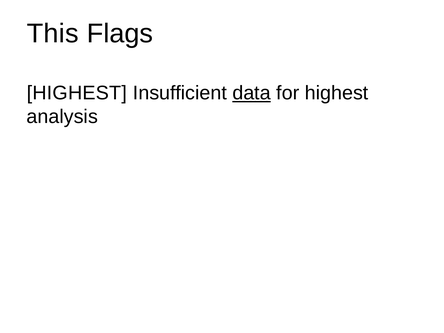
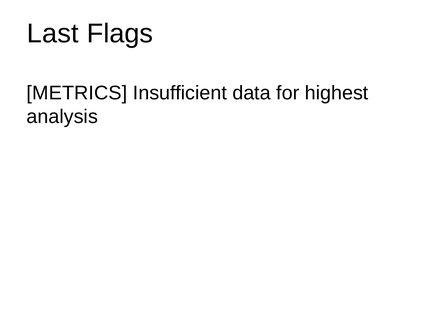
This: This -> Last
HIGHEST at (77, 93): HIGHEST -> METRICS
data underline: present -> none
